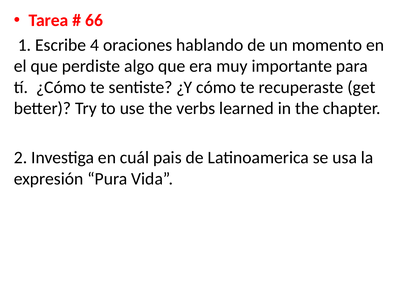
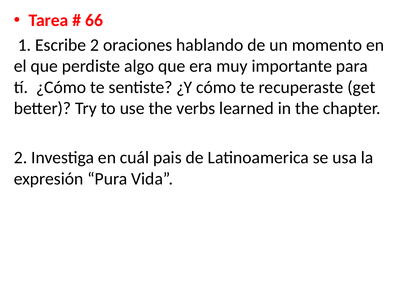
Escribe 4: 4 -> 2
